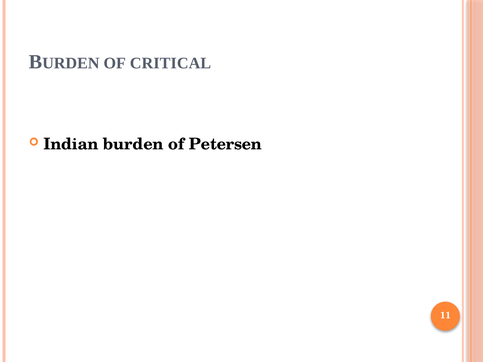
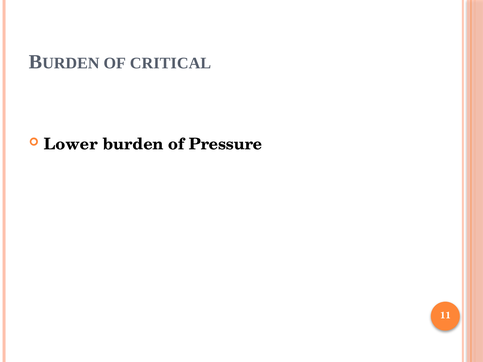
Indian: Indian -> Lower
Petersen: Petersen -> Pressure
